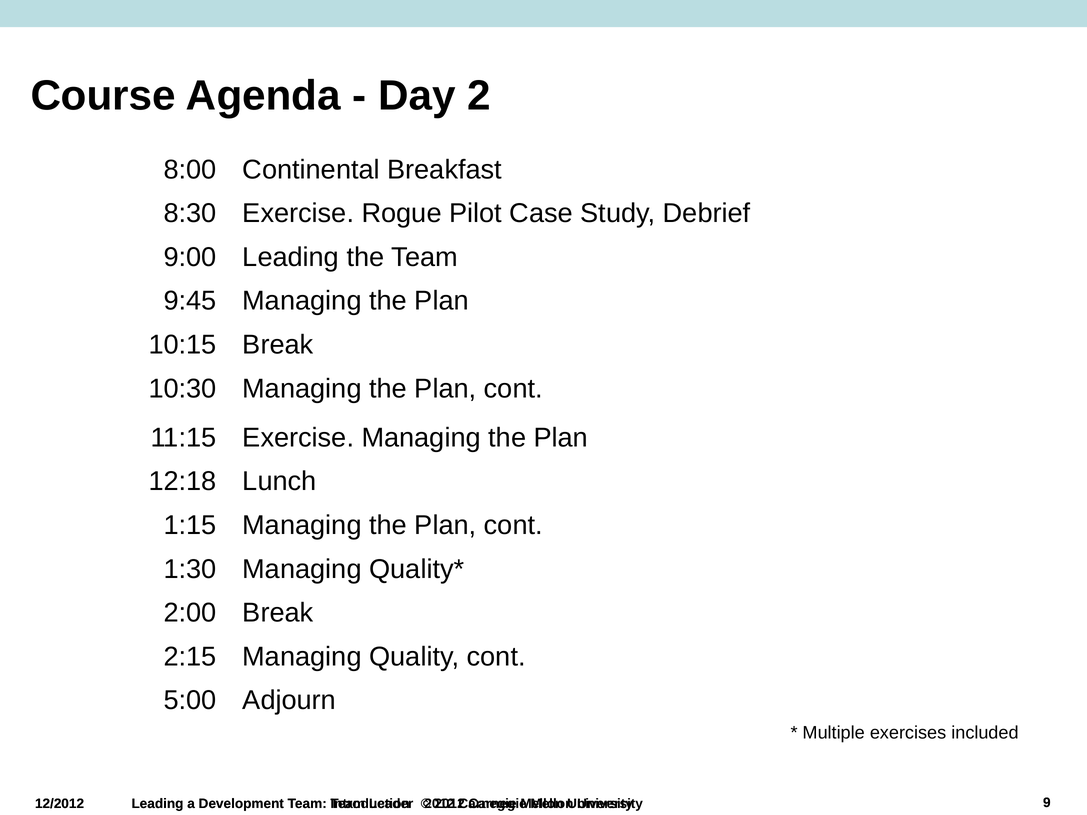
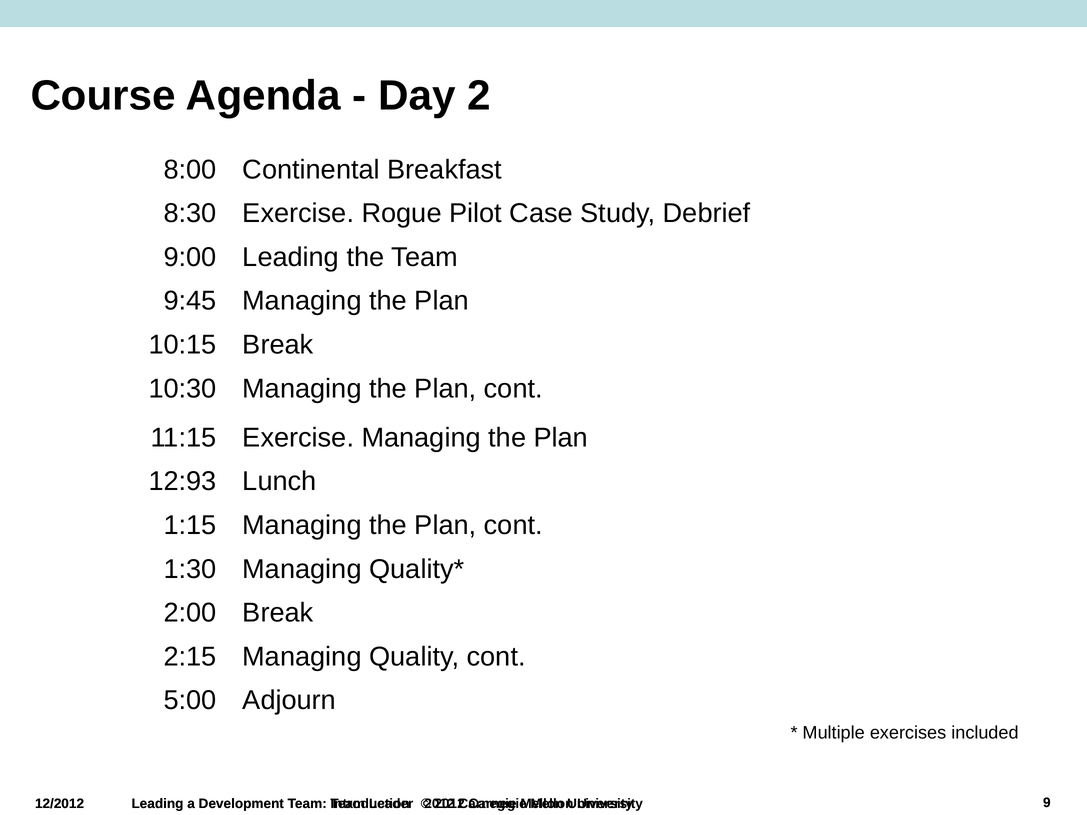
12:18: 12:18 -> 12:93
